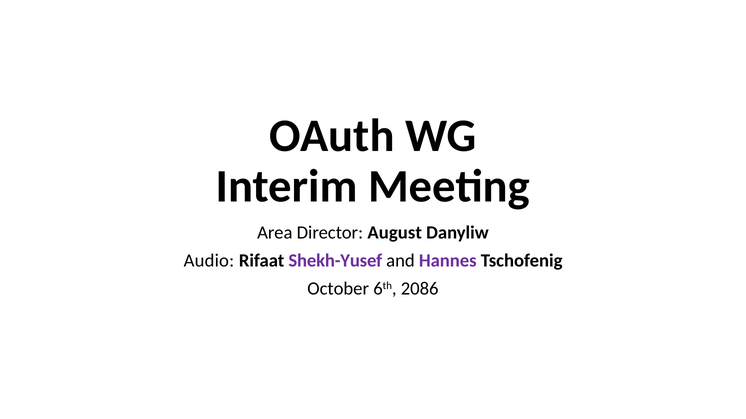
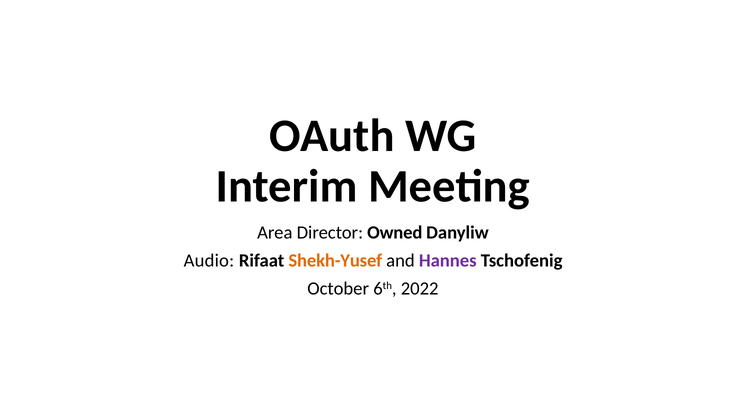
August: August -> Owned
Shekh-Yusef colour: purple -> orange
2086: 2086 -> 2022
